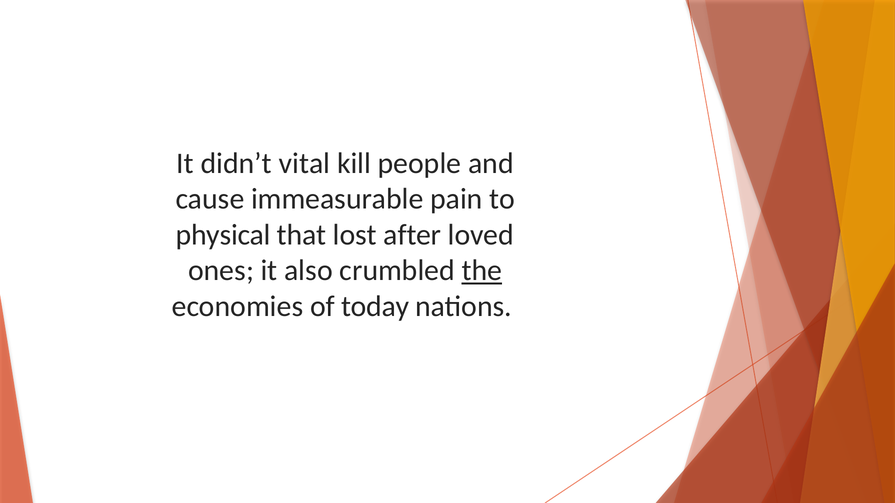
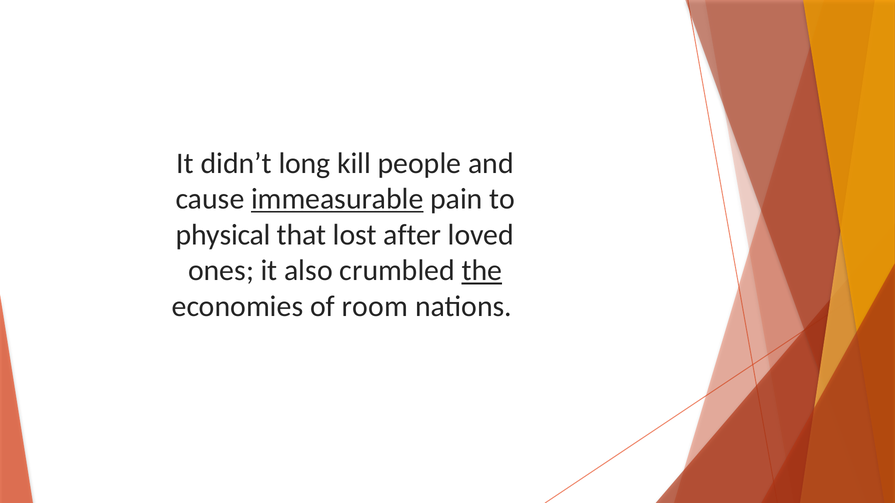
vital: vital -> long
immeasurable underline: none -> present
today: today -> room
